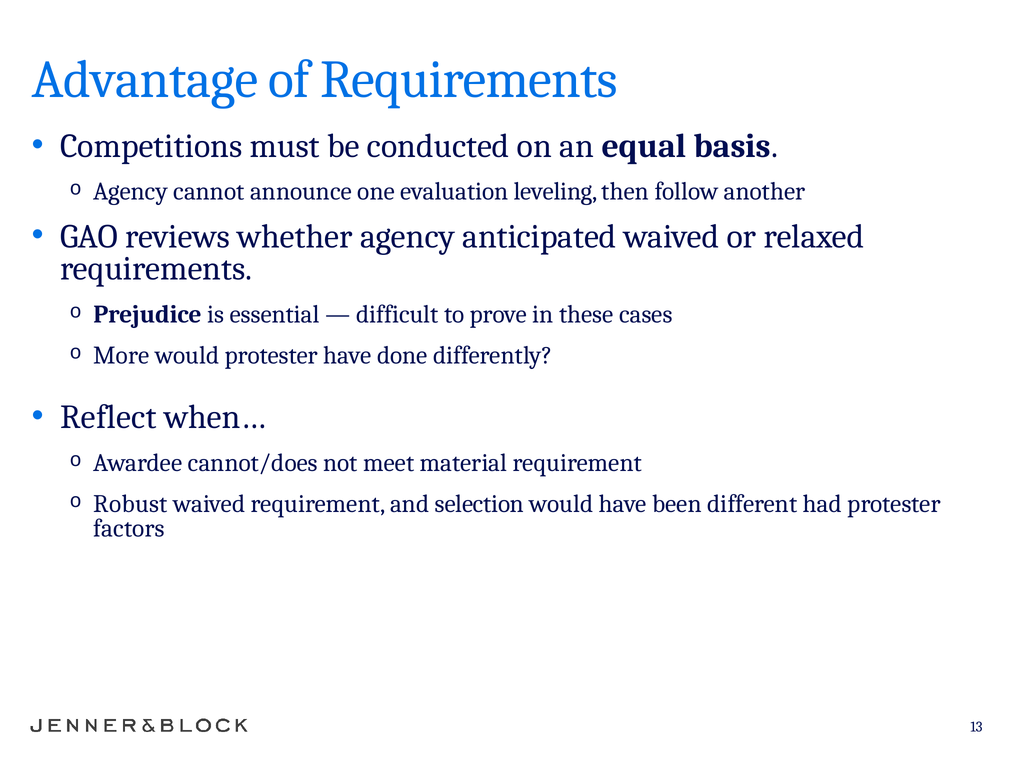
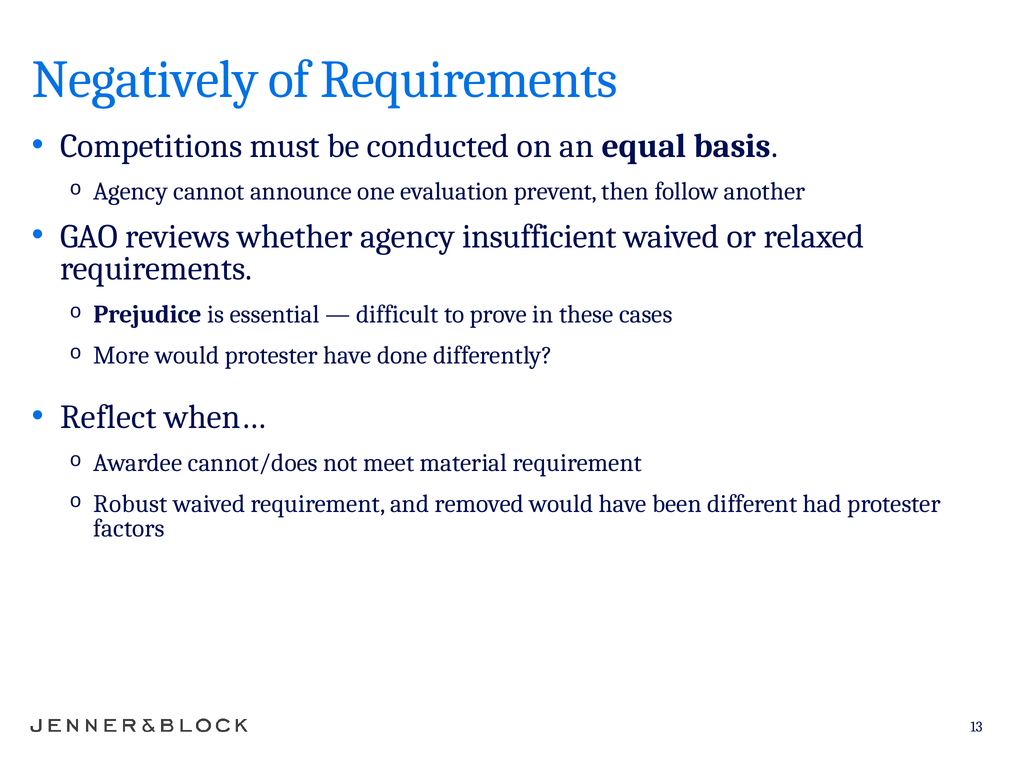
Advantage: Advantage -> Negatively
leveling: leveling -> prevent
anticipated: anticipated -> insufficient
selection: selection -> removed
